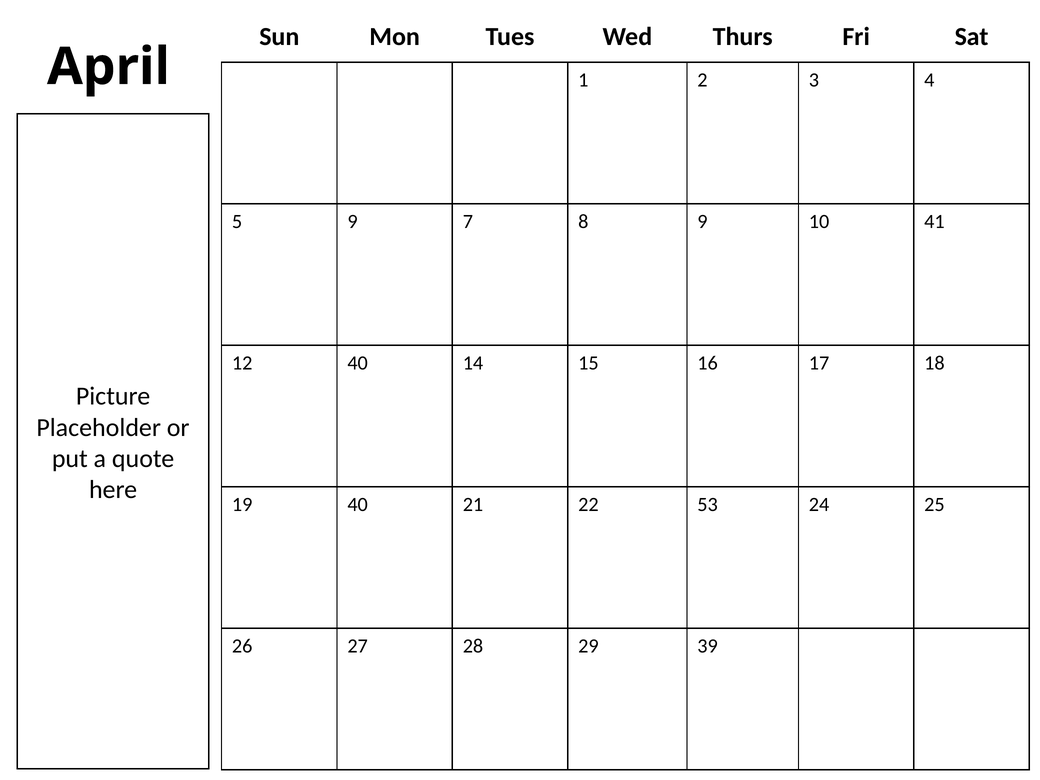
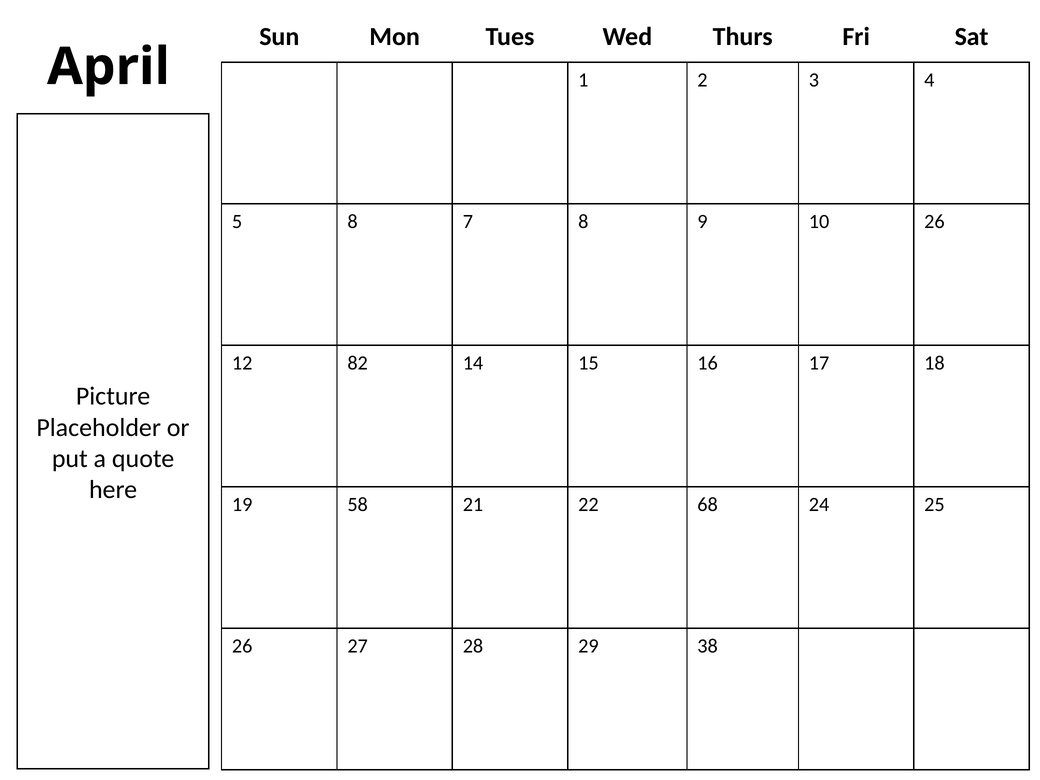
5 9: 9 -> 8
10 41: 41 -> 26
12 40: 40 -> 82
19 40: 40 -> 58
53: 53 -> 68
39: 39 -> 38
